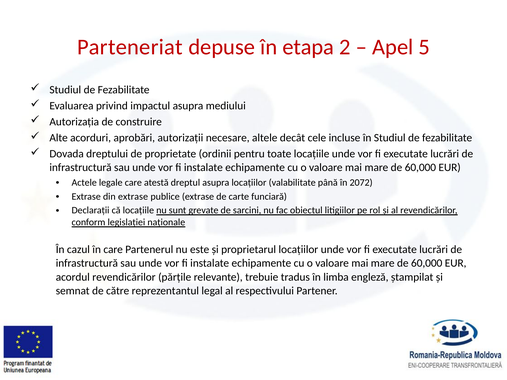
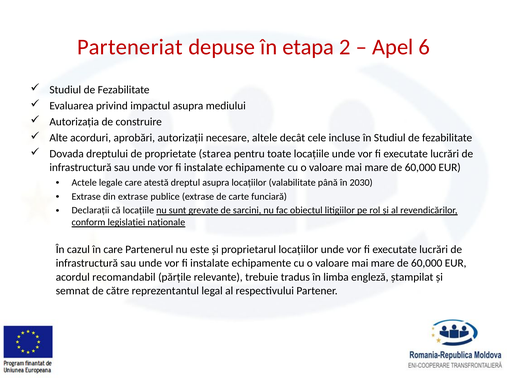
5: 5 -> 6
ordinii: ordinii -> starea
2072: 2072 -> 2030
acordul revendicărilor: revendicărilor -> recomandabil
